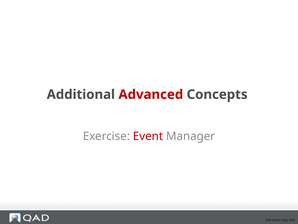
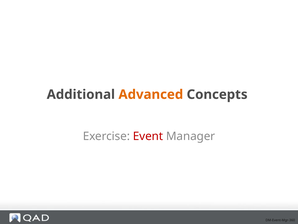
Advanced colour: red -> orange
